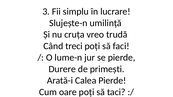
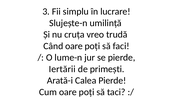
Când treci: treci -> oare
Durere: Durere -> Iertării
